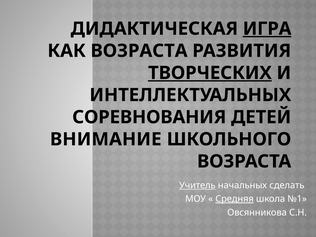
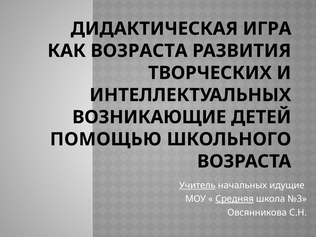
ИГРА underline: present -> none
ТВОРЧЕСКИХ underline: present -> none
СОРЕВНОВАНИЯ: СОРЕВНОВАНИЯ -> ВОЗНИКАЮЩИЕ
ВНИМАНИЕ: ВНИМАНИЕ -> ПОМОЩЬЮ
сделать: сделать -> идущие
№1: №1 -> №3
